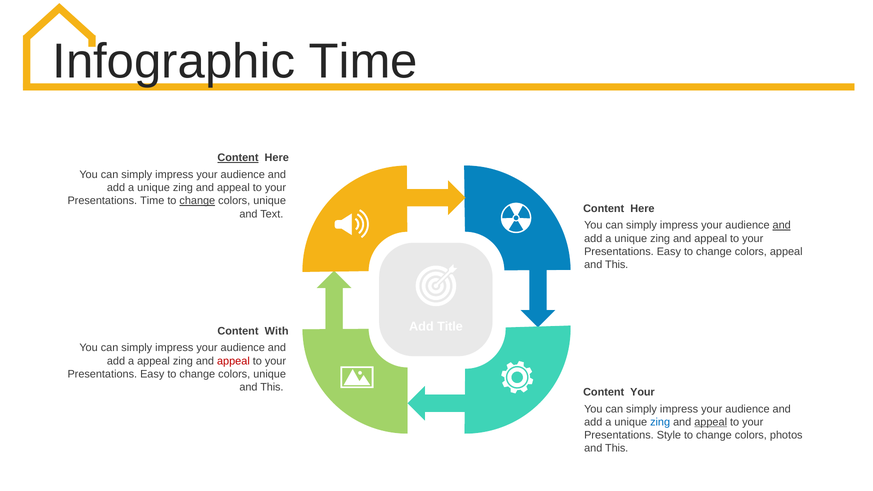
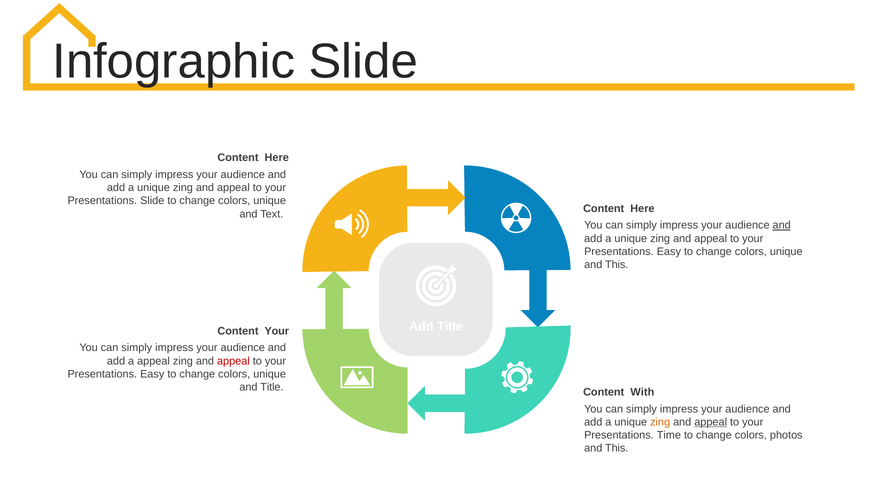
Infographic Time: Time -> Slide
Content at (238, 158) underline: present -> none
Presentations Time: Time -> Slide
change at (197, 201) underline: present -> none
appeal at (786, 252): appeal -> unique
Content With: With -> Your
This at (272, 387): This -> Title
Content Your: Your -> With
zing at (660, 422) colour: blue -> orange
Style: Style -> Time
